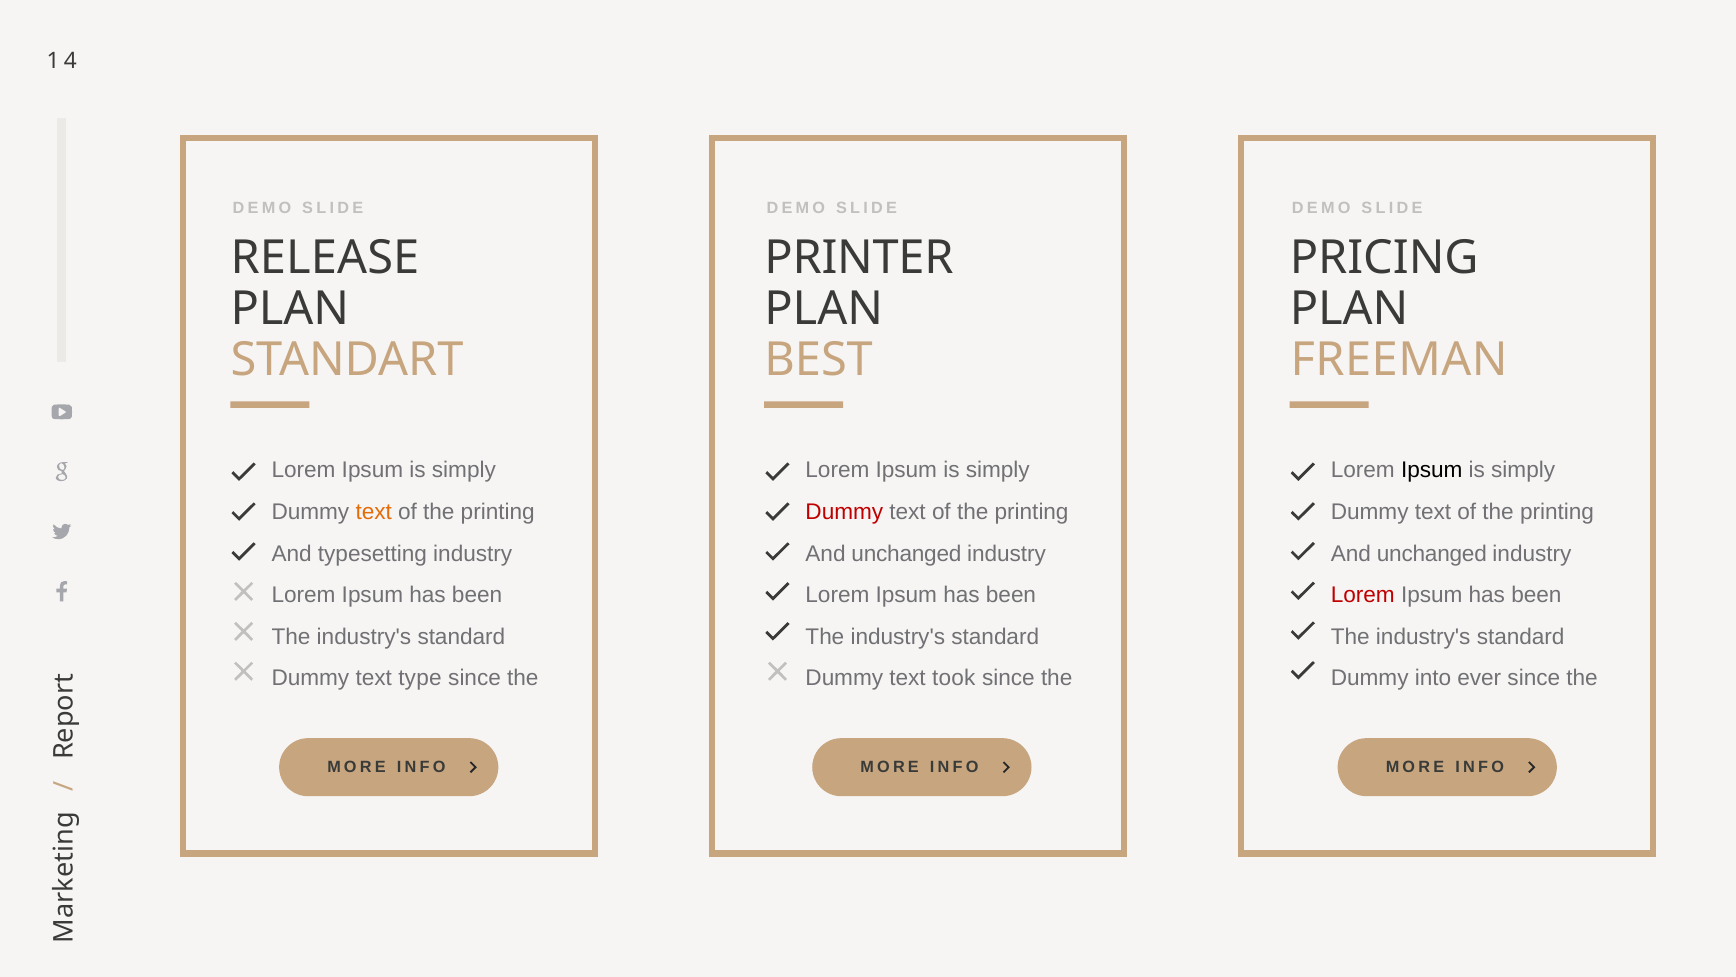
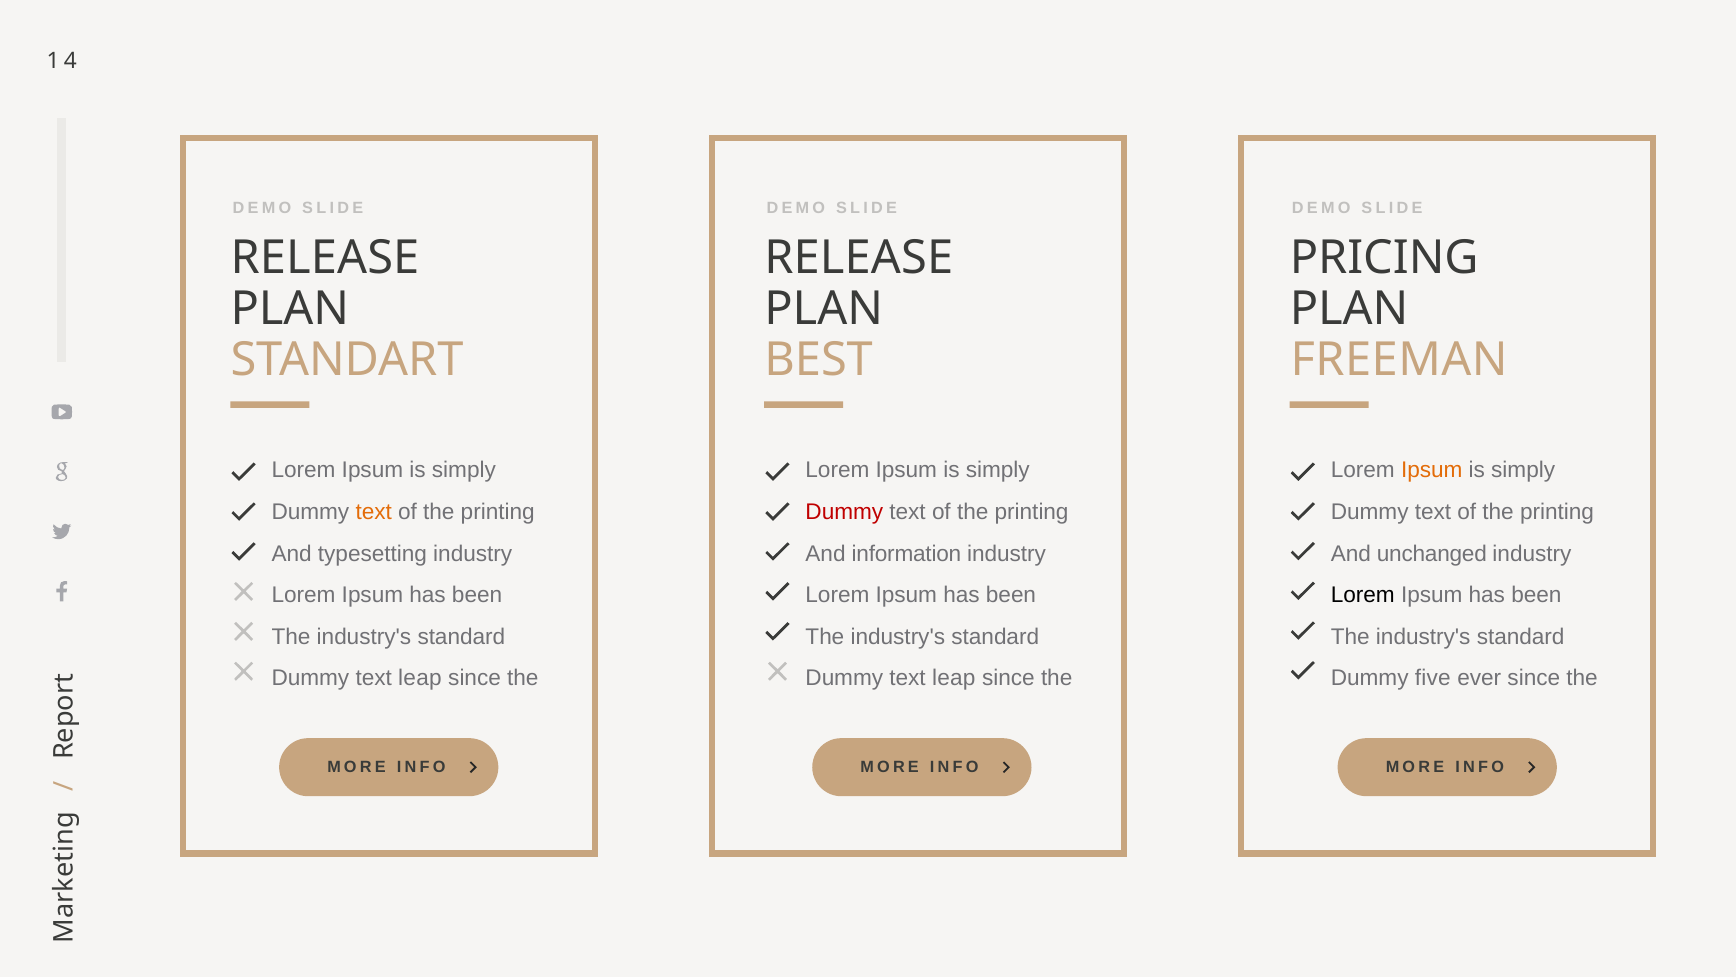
PRINTER at (859, 258): PRINTER -> RELEASE
Ipsum at (1432, 470) colour: black -> orange
unchanged at (906, 553): unchanged -> information
Lorem at (1363, 595) colour: red -> black
type at (420, 678): type -> leap
took at (954, 678): took -> leap
into: into -> five
